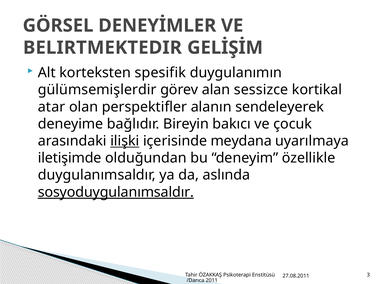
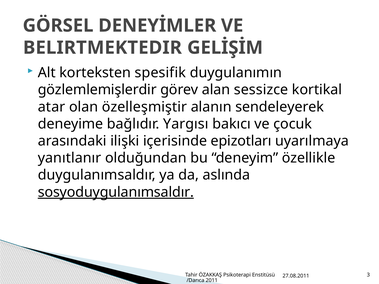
gülümsemişlerdir: gülümsemişlerdir -> gözlemlemişlerdir
perspektifler: perspektifler -> özelleşmiştir
Bireyin: Bireyin -> Yargısı
ilişki underline: present -> none
meydana: meydana -> epizotları
iletişimde: iletişimde -> yanıtlanır
